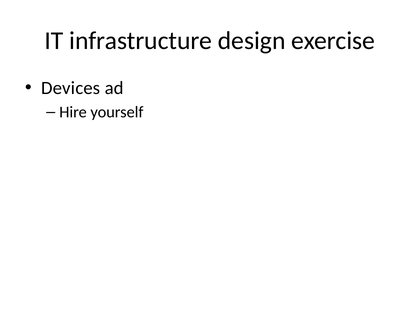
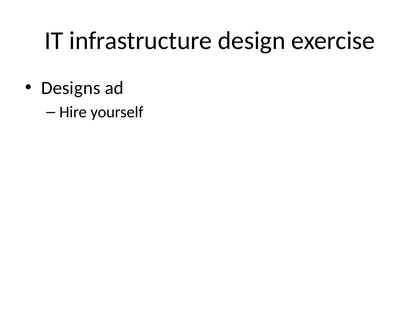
Devices: Devices -> Designs
